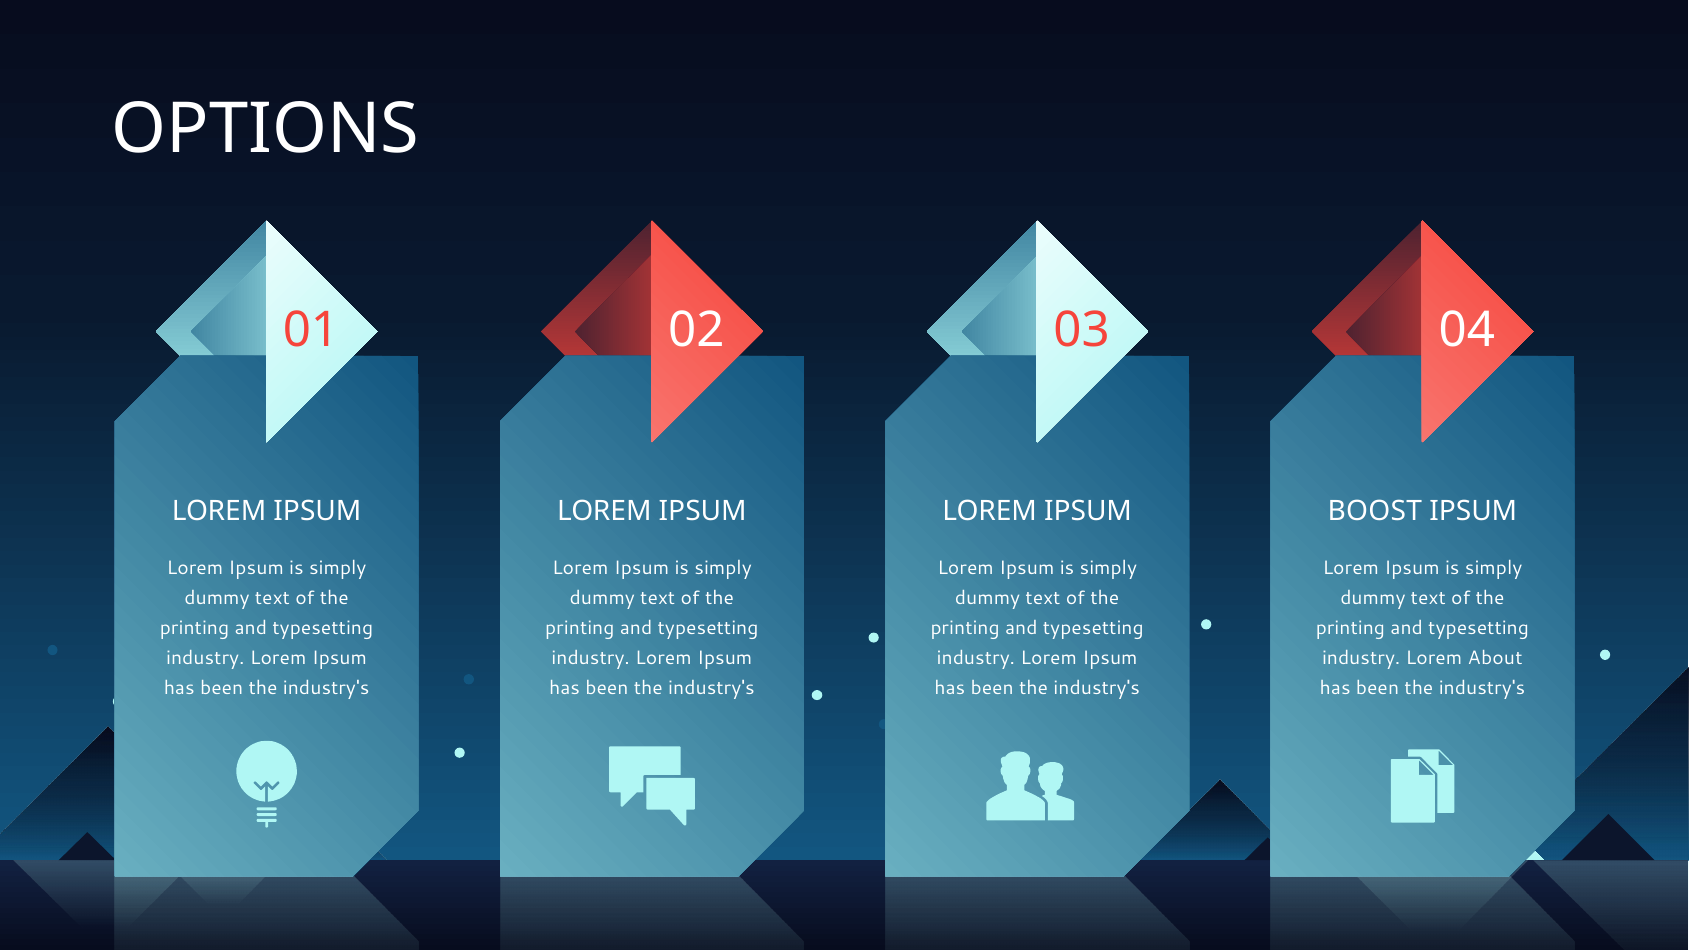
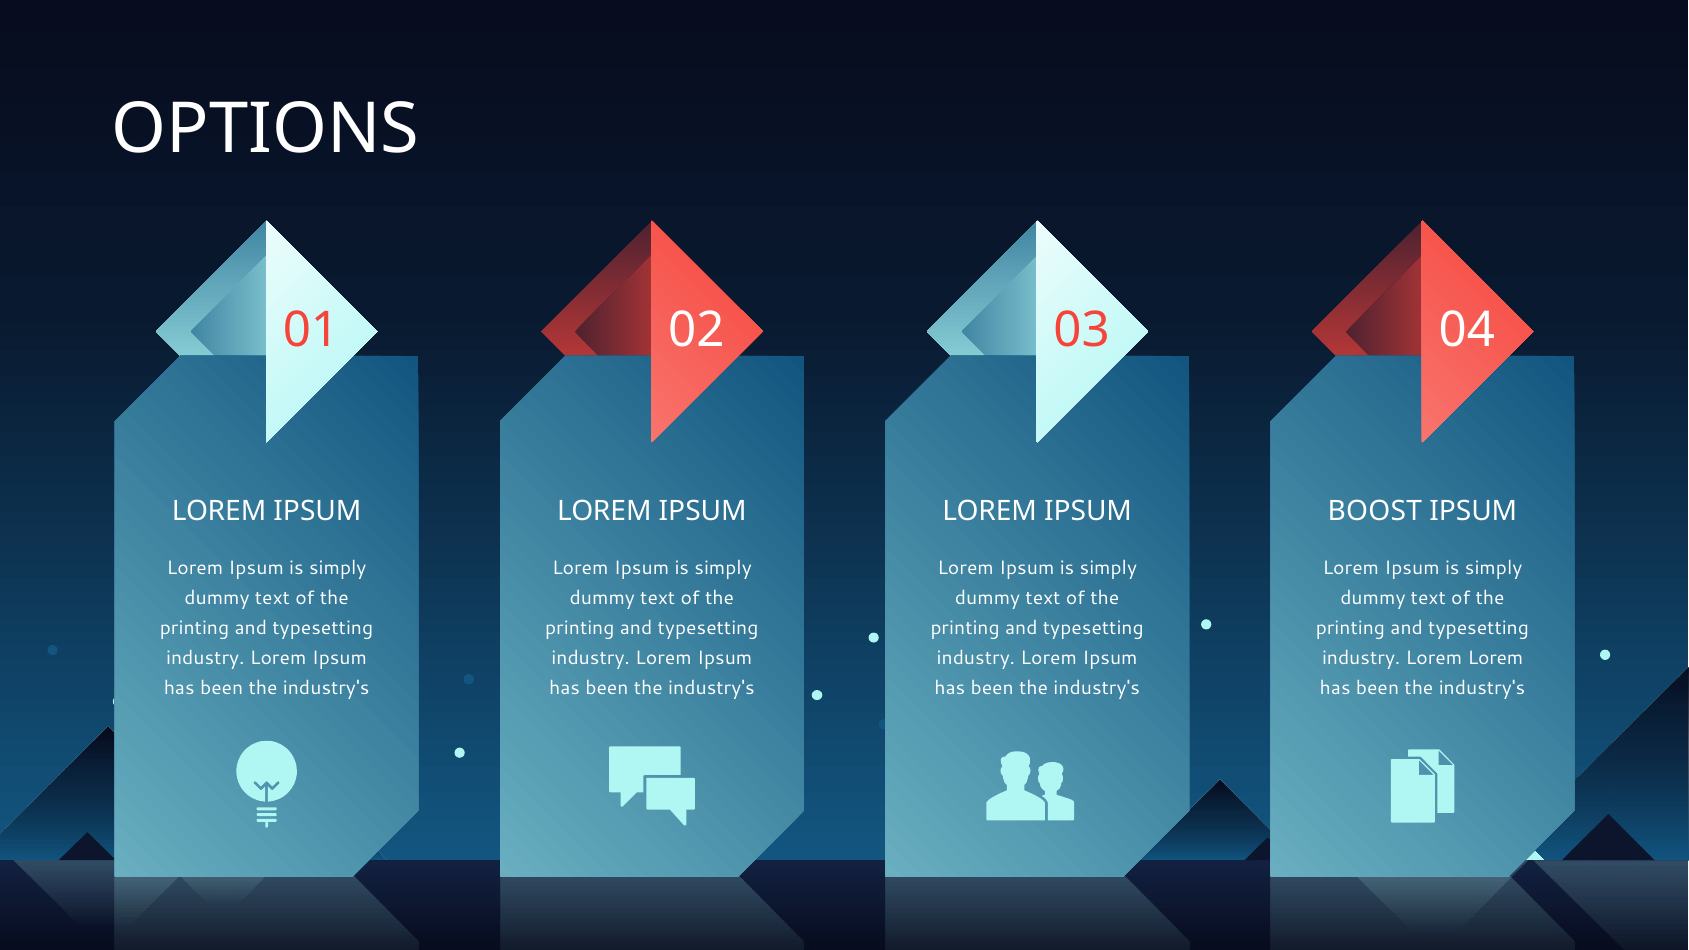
Lorem About: About -> Lorem
